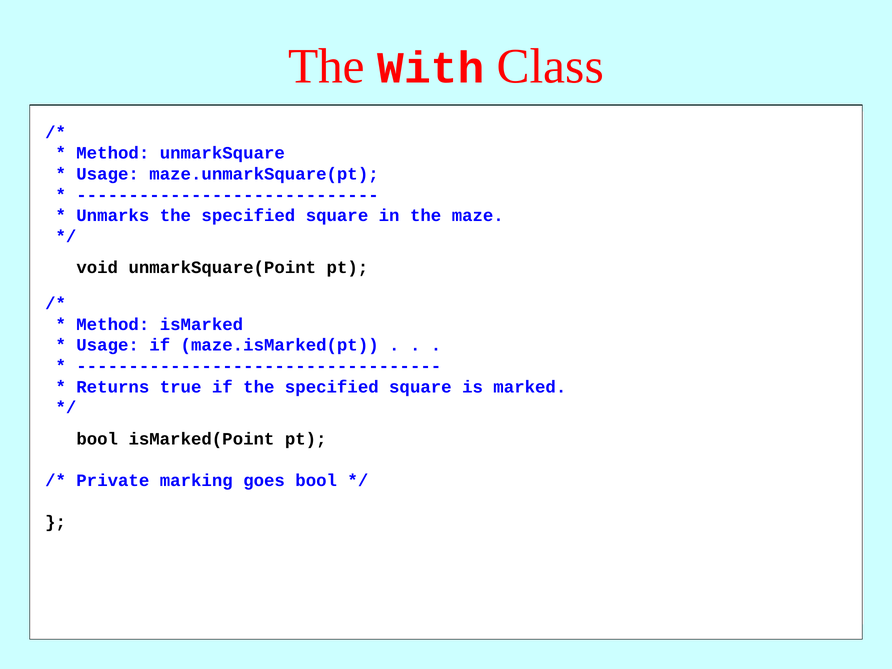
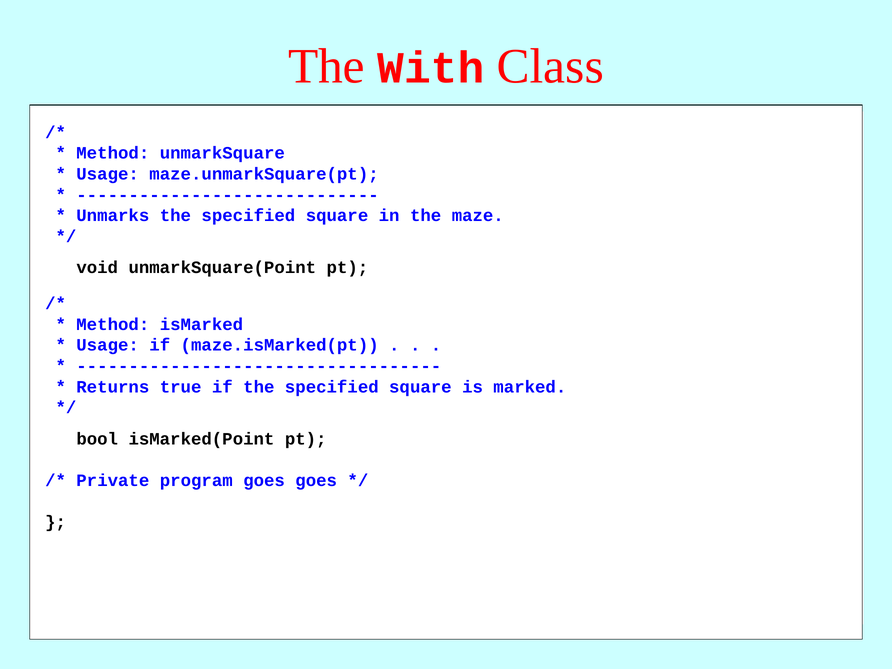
marking: marking -> program
goes bool: bool -> goes
